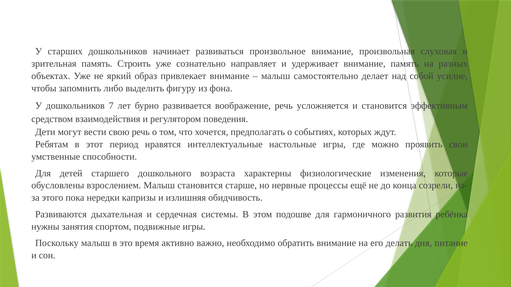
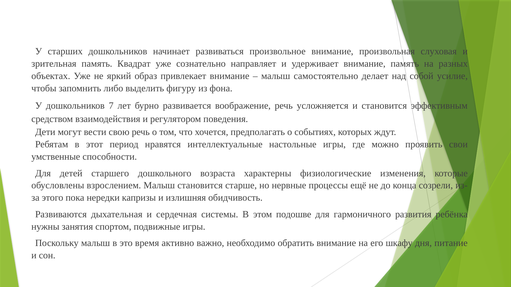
Строить: Строить -> Квадрат
делать: делать -> шкафу
